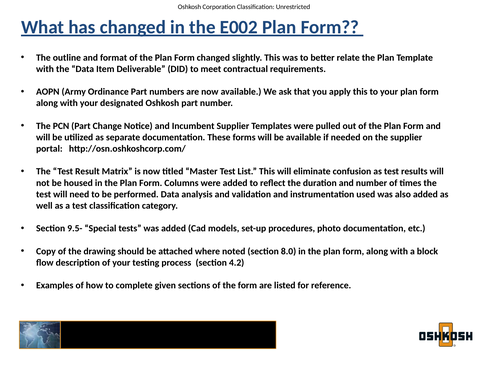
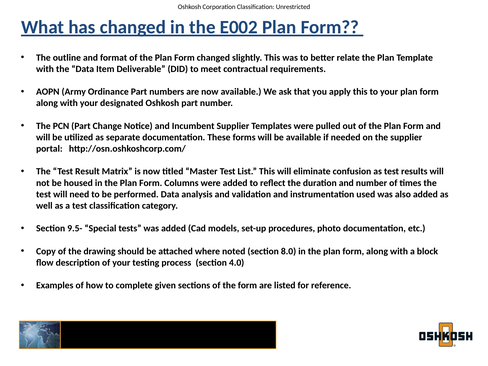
4.2: 4.2 -> 4.0
